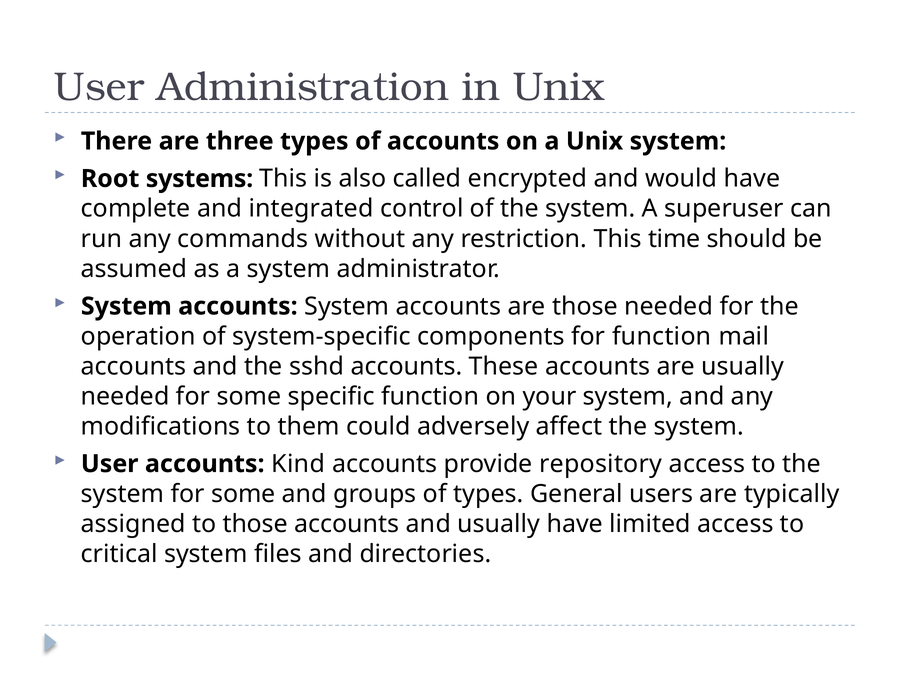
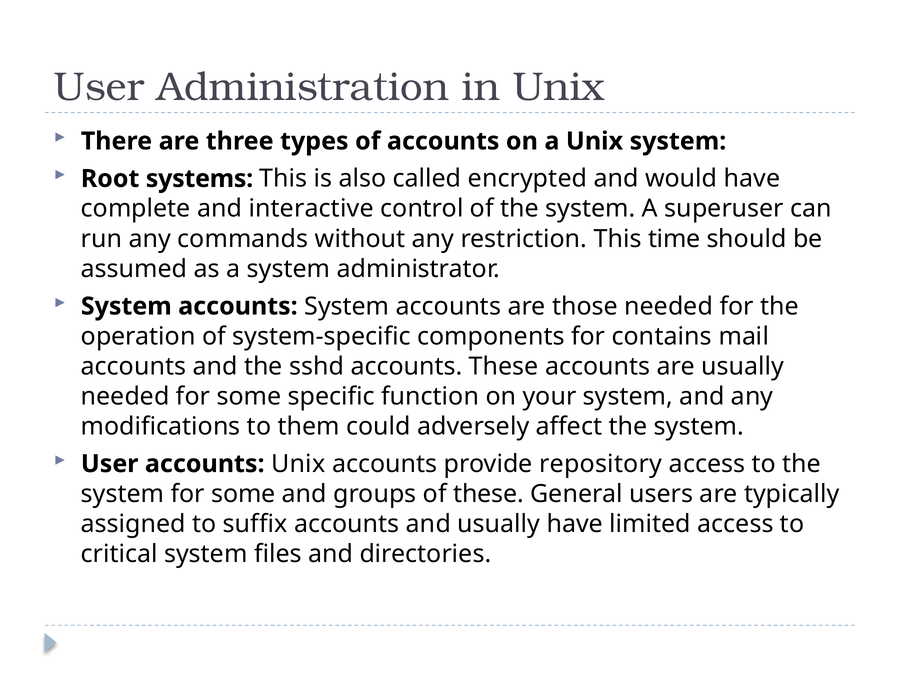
integrated: integrated -> interactive
for function: function -> contains
accounts Kind: Kind -> Unix
of types: types -> these
to those: those -> suffix
